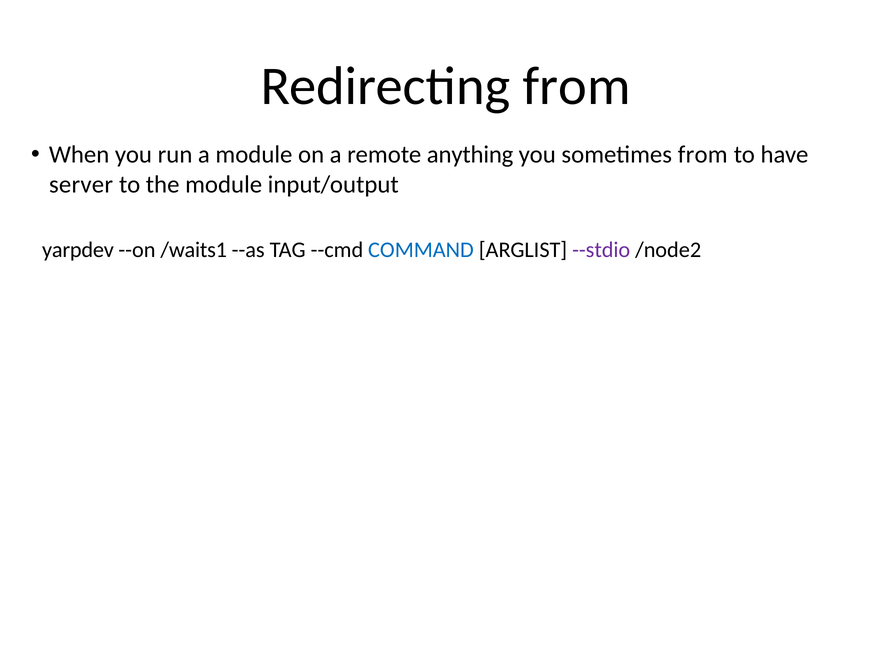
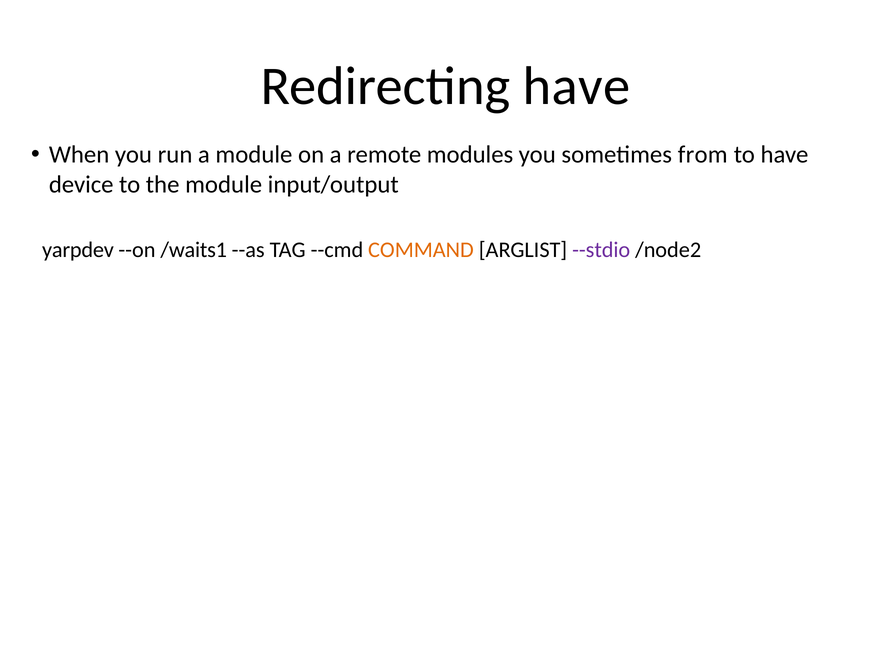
Redirecting from: from -> have
anything: anything -> modules
server: server -> device
COMMAND colour: blue -> orange
